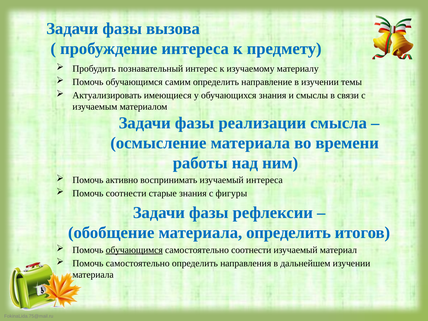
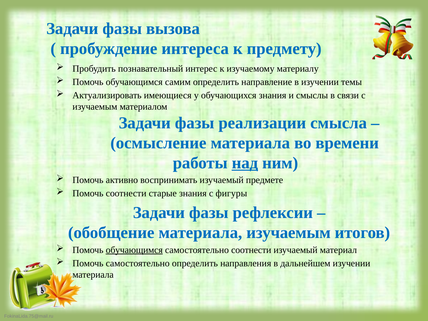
над underline: none -> present
изучаемый интереса: интереса -> предмете
материала определить: определить -> изучаемым
